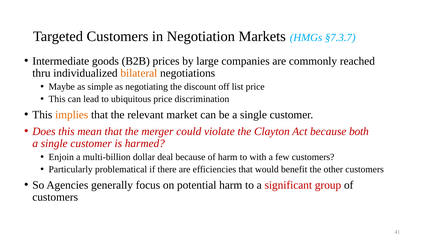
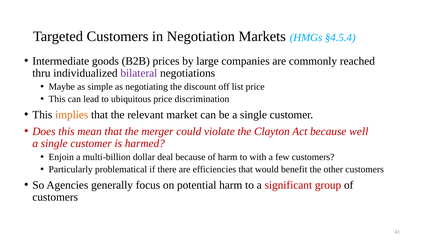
§7.3.7: §7.3.7 -> §4.5.4
bilateral colour: orange -> purple
both: both -> well
